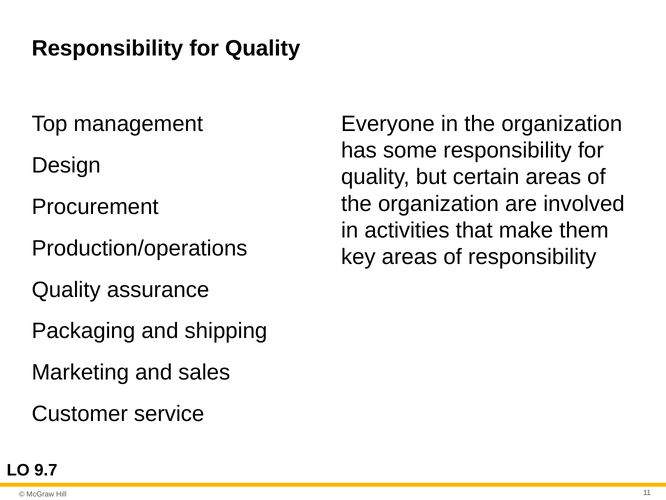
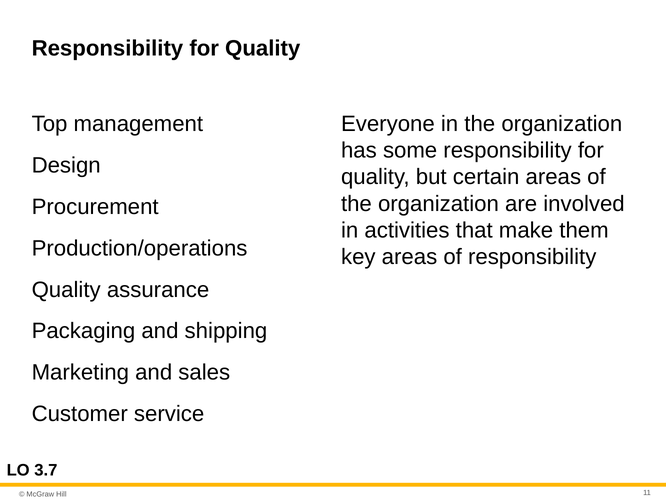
9.7: 9.7 -> 3.7
